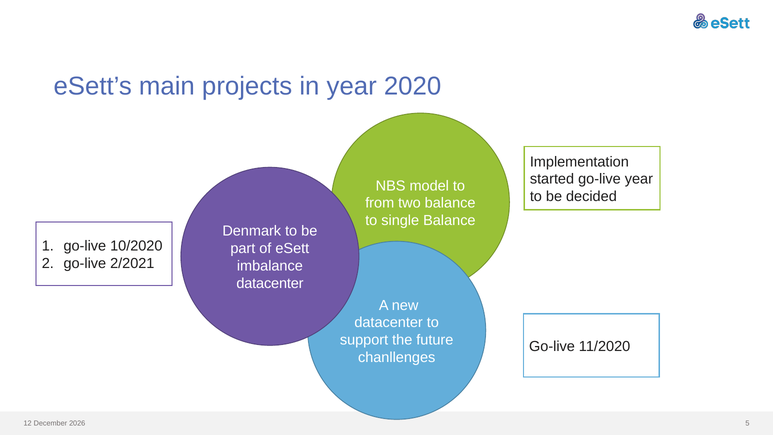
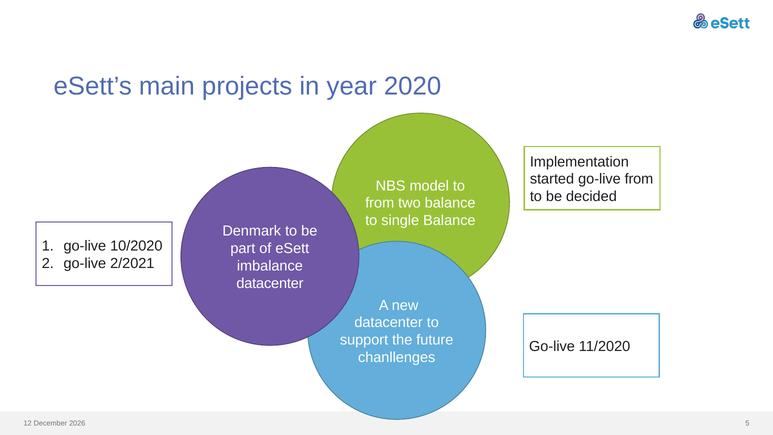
go-live year: year -> from
